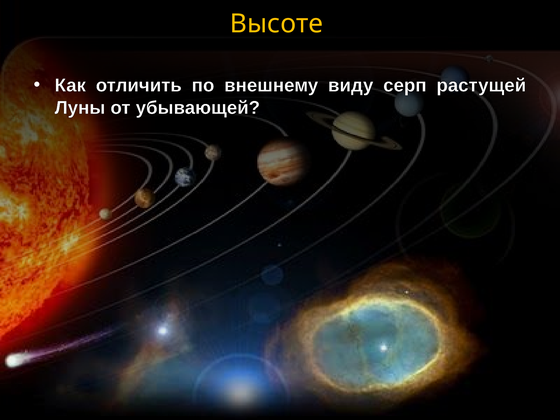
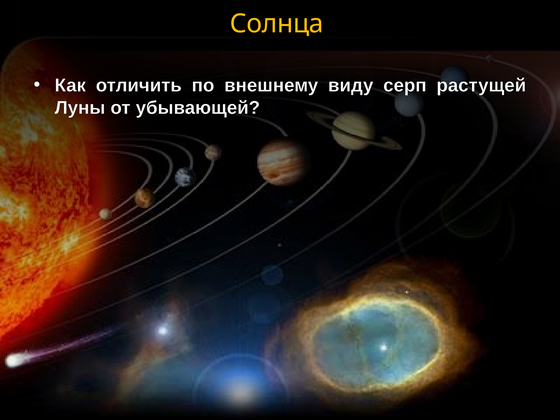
Высоте: Высоте -> Солнца
